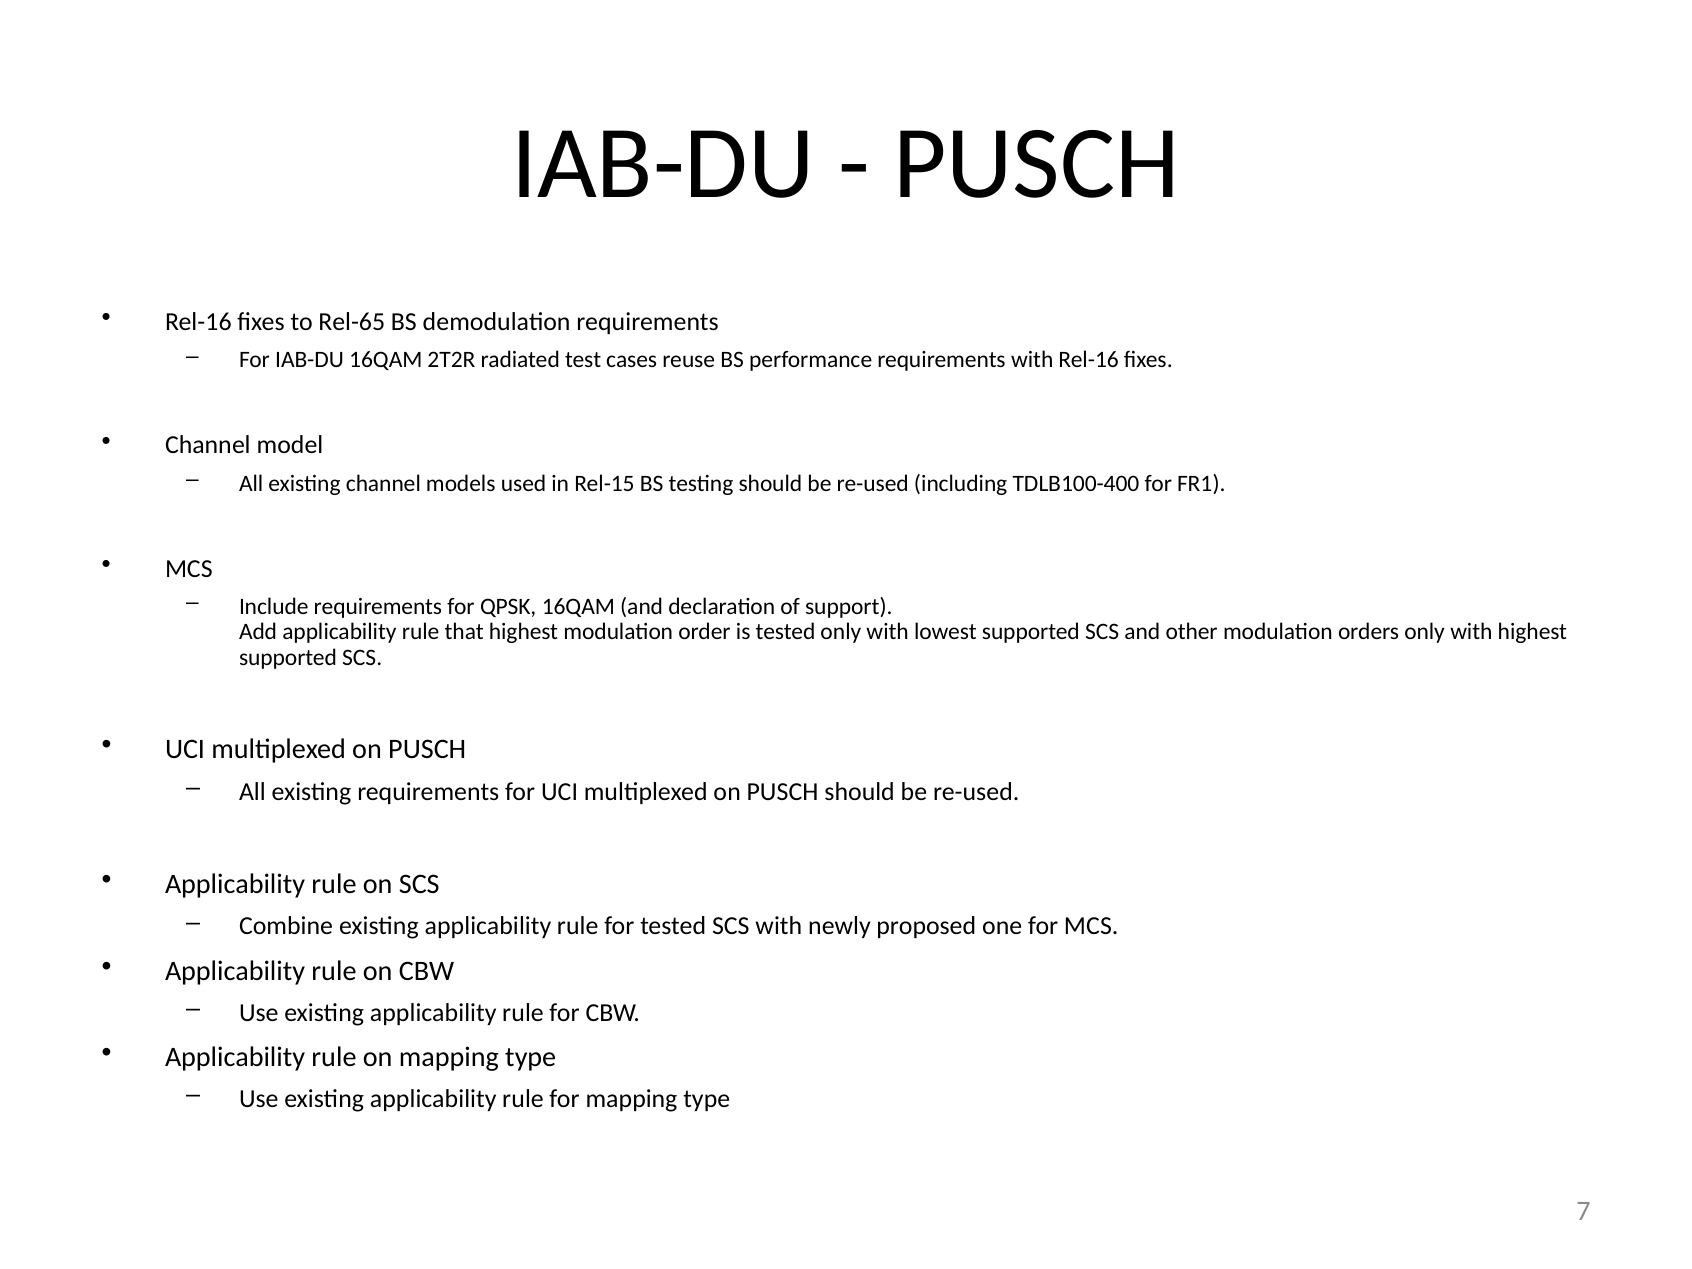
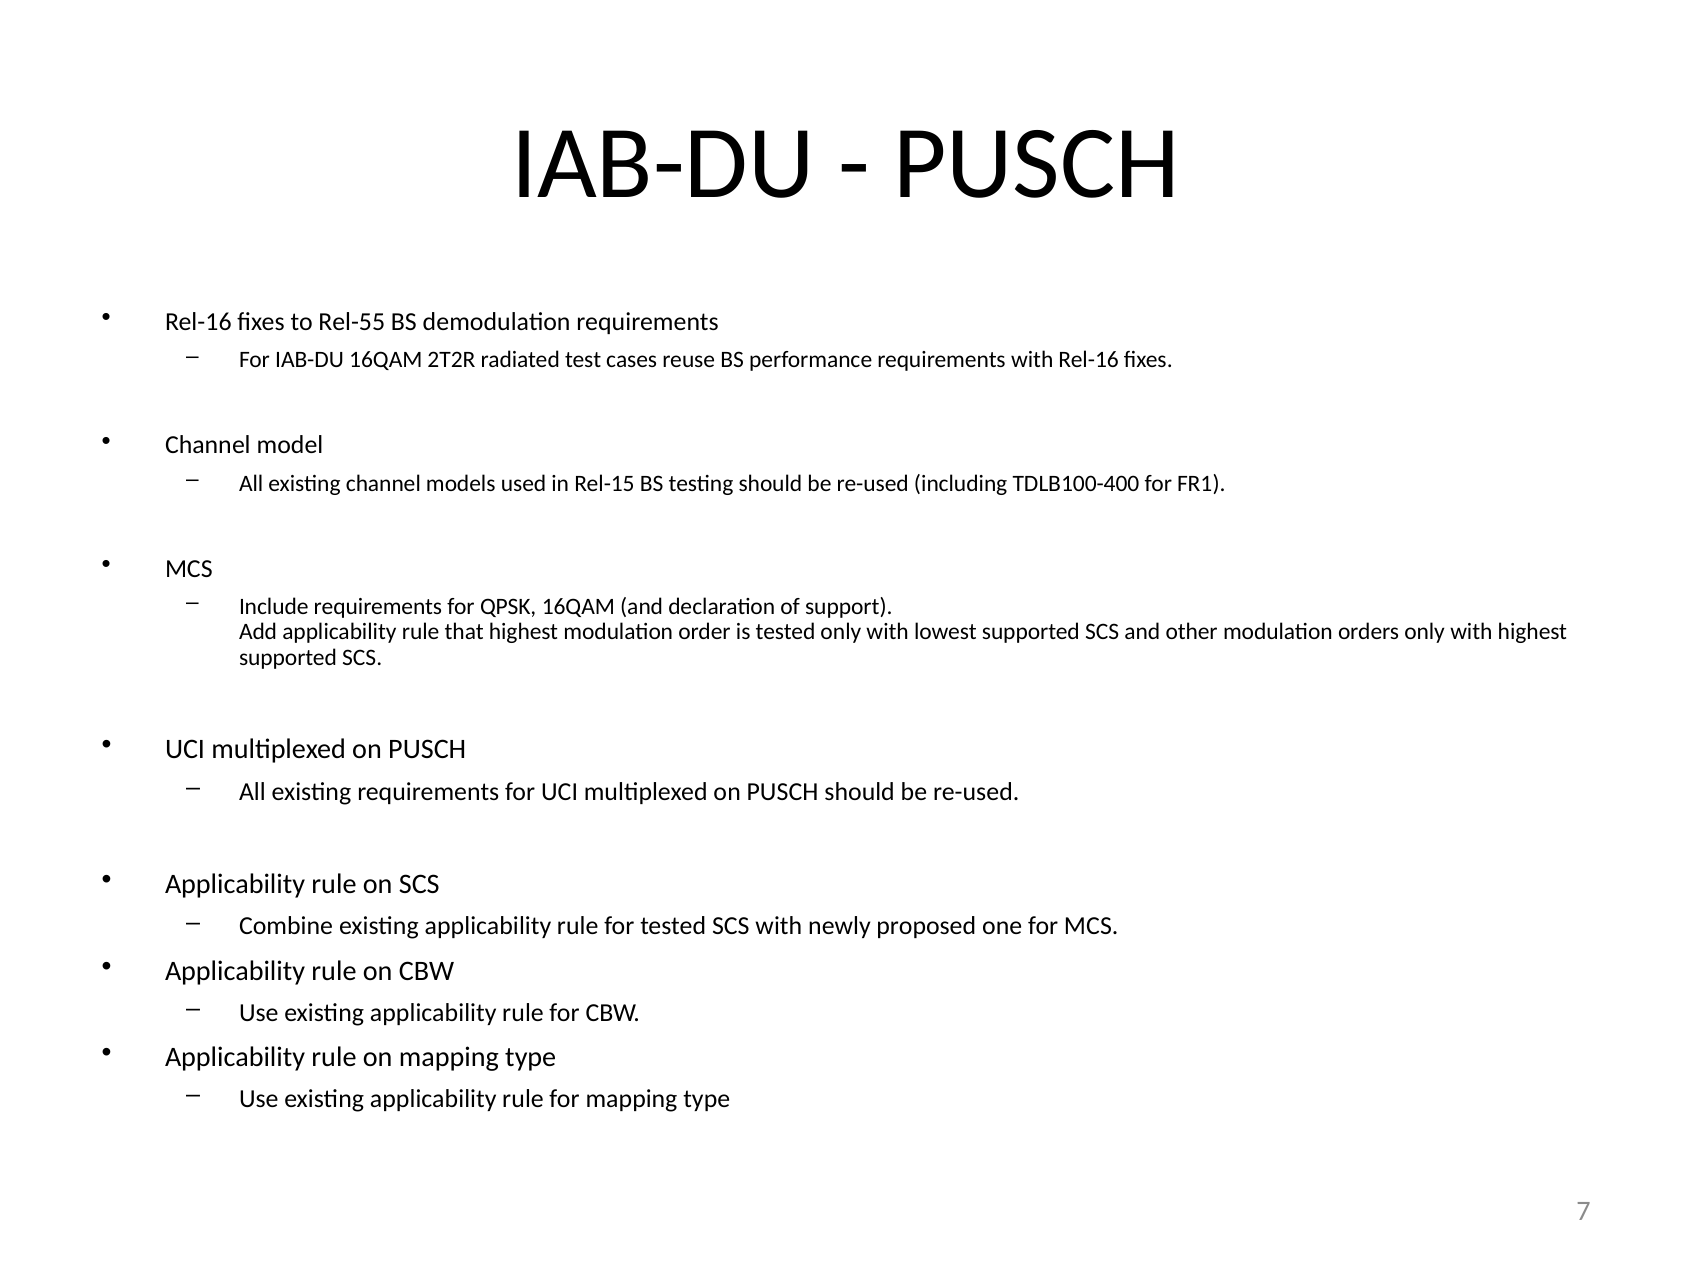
Rel-65: Rel-65 -> Rel-55
